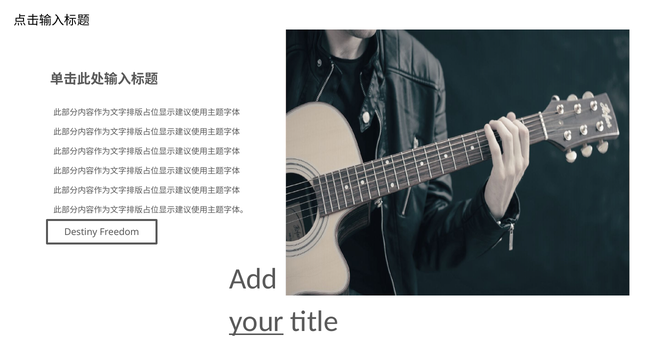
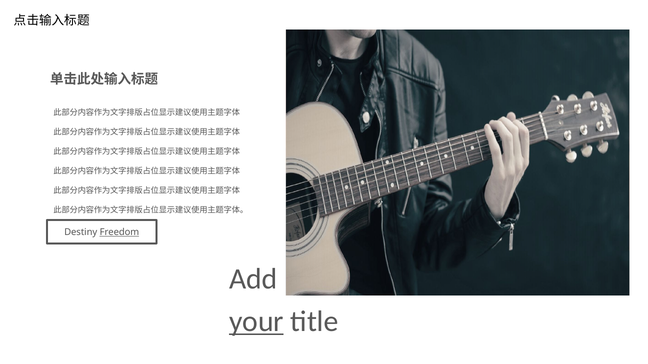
Freedom underline: none -> present
